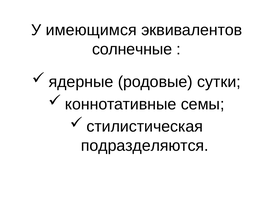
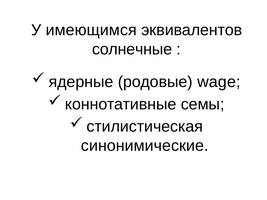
сутки: сутки -> wage
подразделяются: подразделяются -> синонимические
